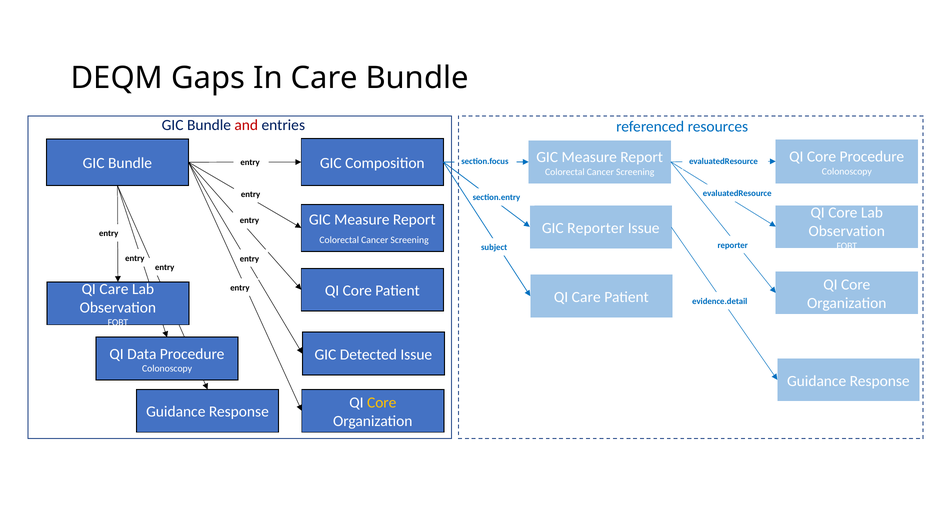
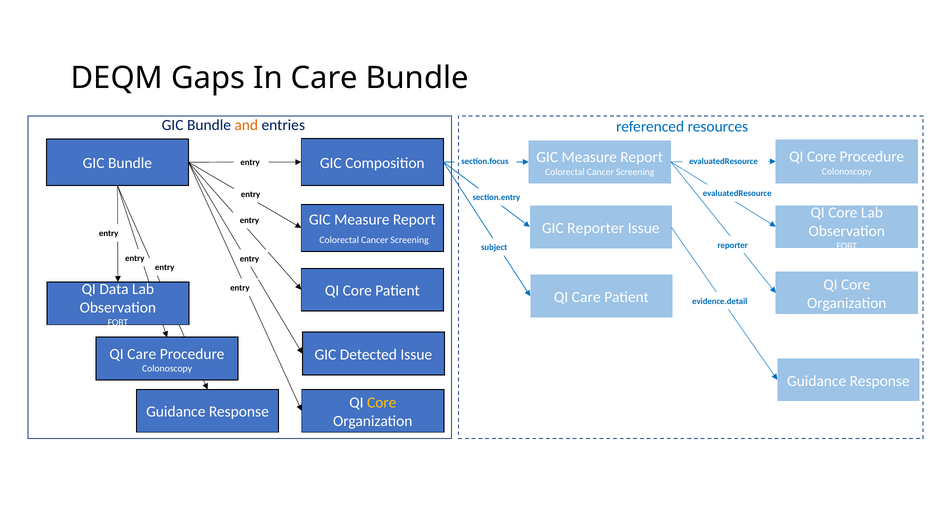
and colour: red -> orange
Care at (114, 289): Care -> Data
Data at (142, 354): Data -> Care
